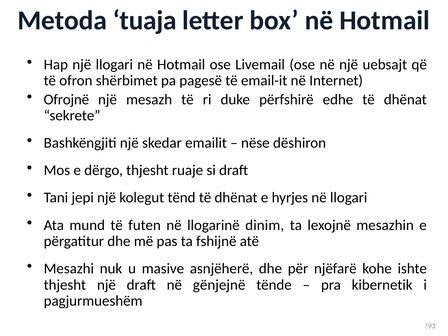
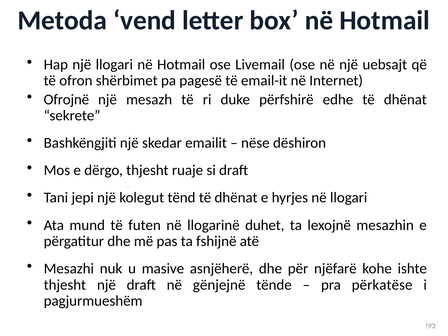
tuaja: tuaja -> vend
dinim: dinim -> duhet
kibernetik: kibernetik -> përkatëse
